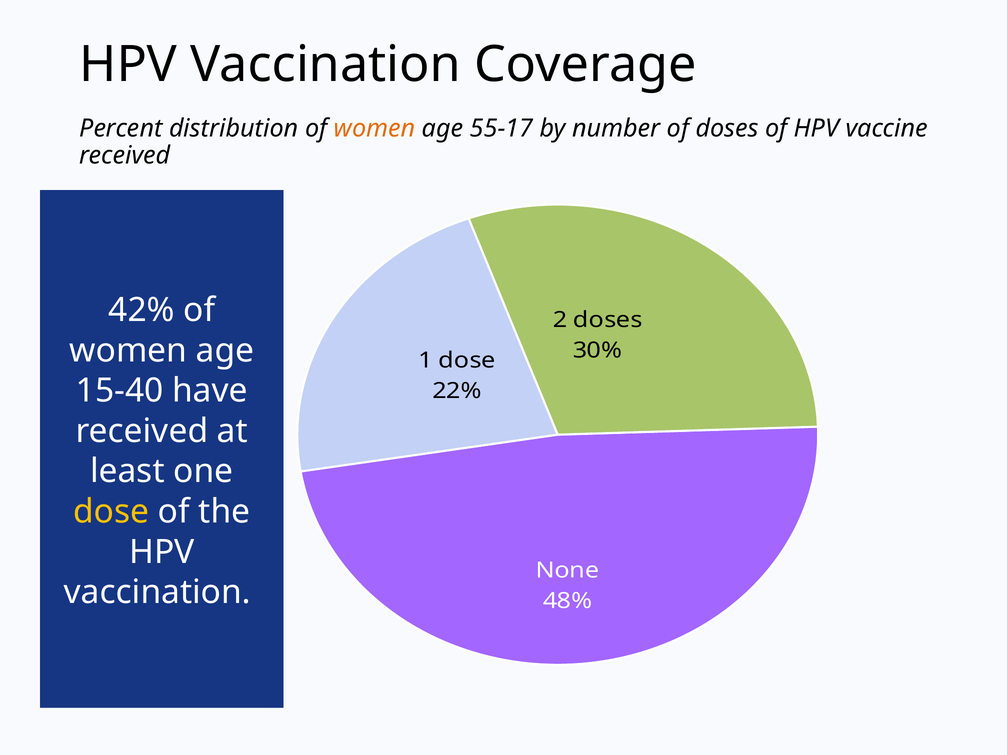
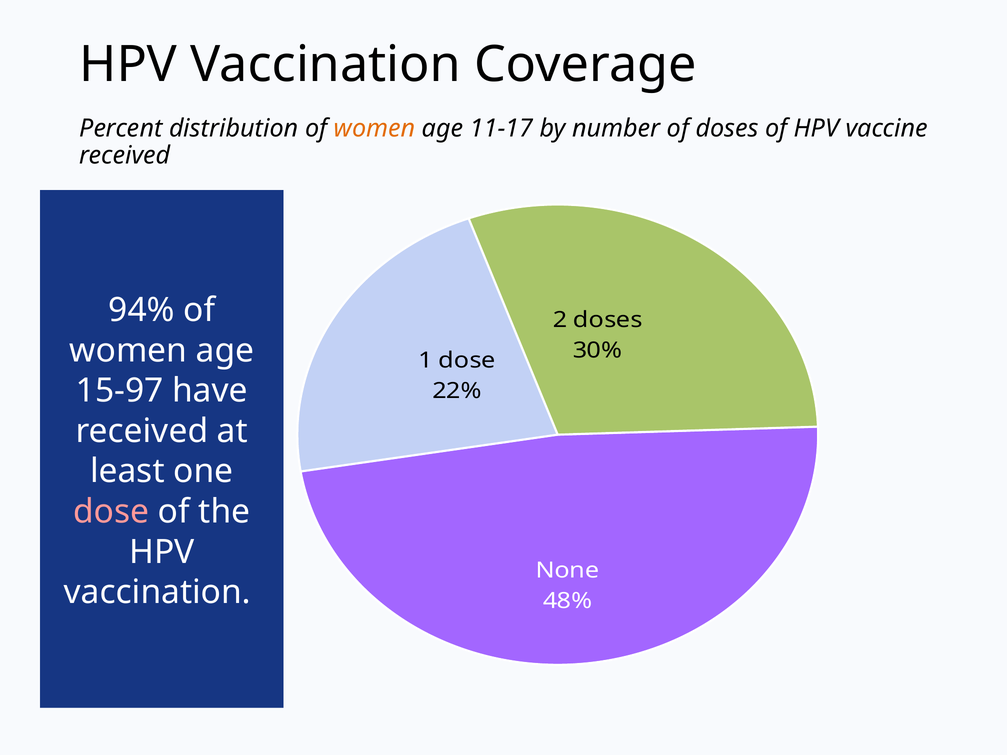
55-17: 55-17 -> 11-17
42%: 42% -> 94%
15-40: 15-40 -> 15-97
dose at (111, 512) colour: yellow -> pink
